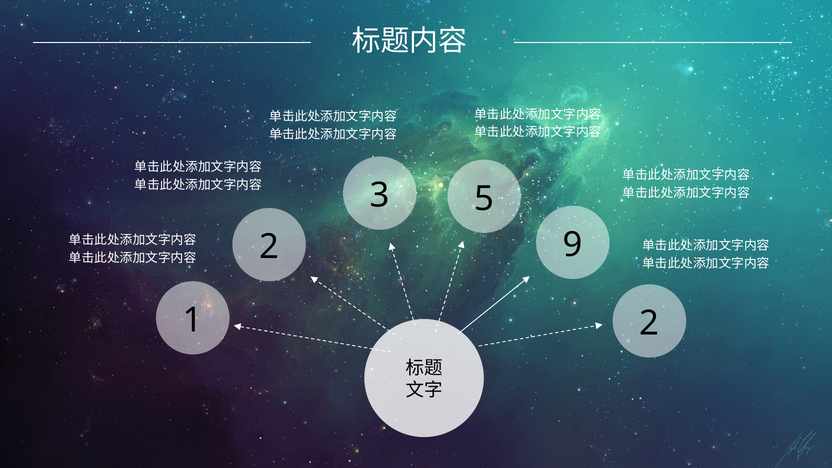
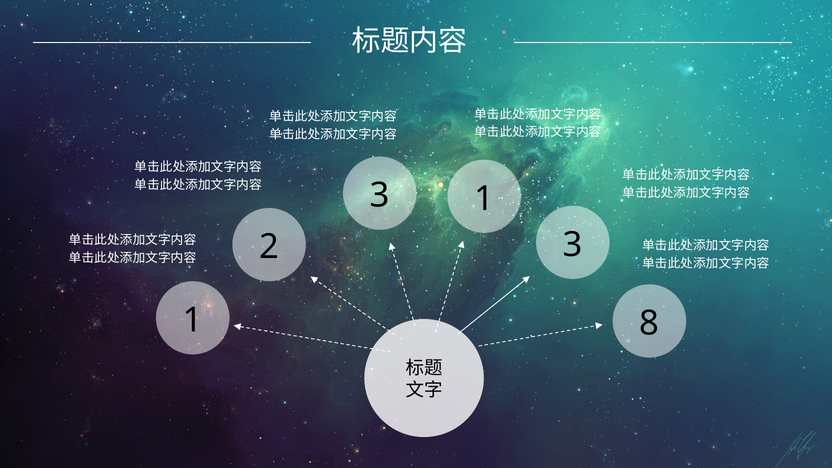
3 5: 5 -> 1
2 9: 9 -> 3
1 2: 2 -> 8
